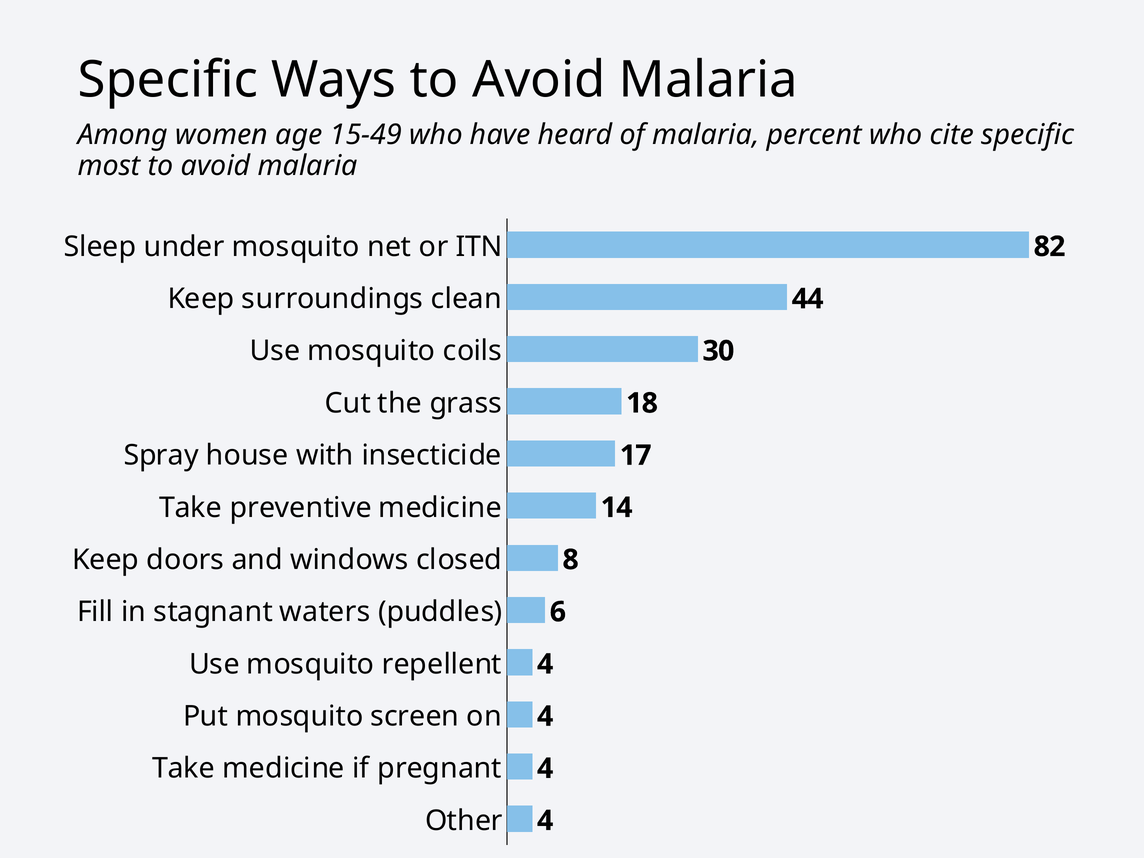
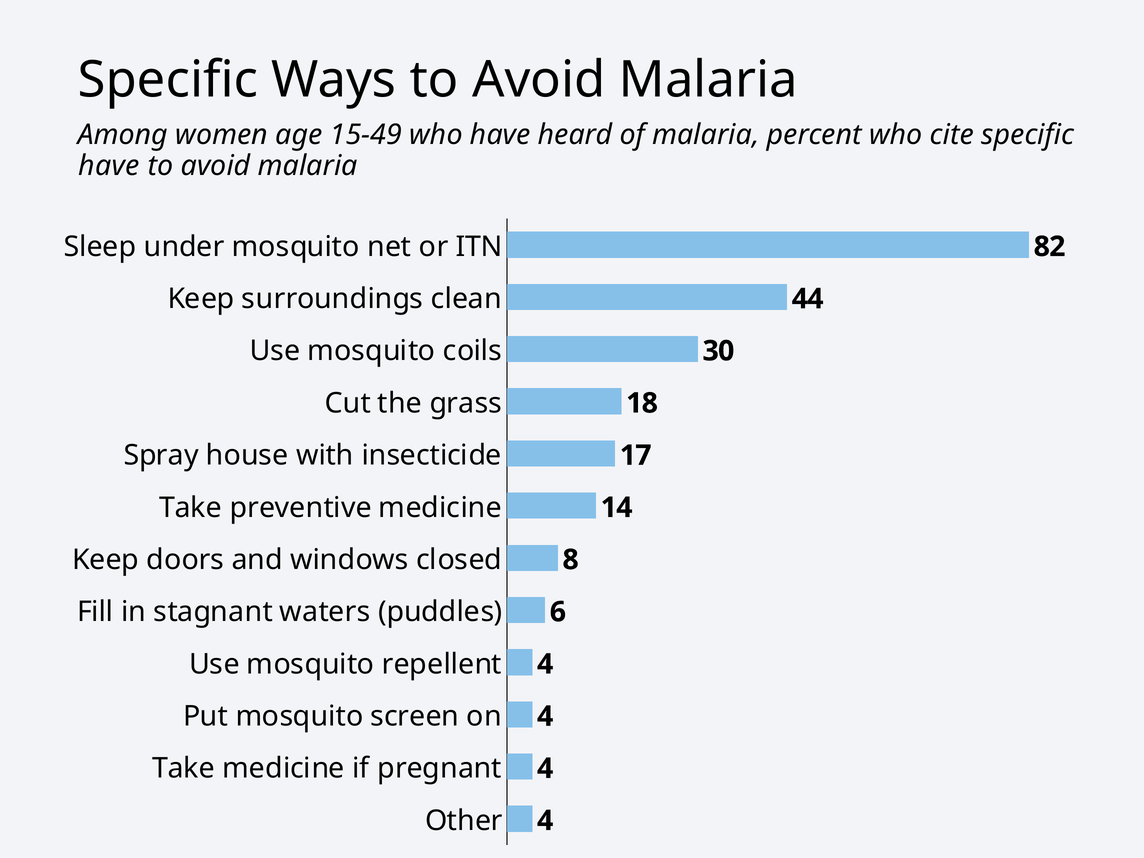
most at (109, 166): most -> have
